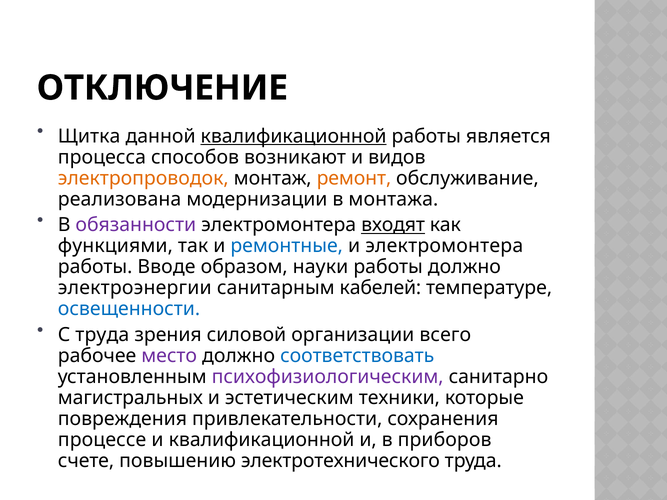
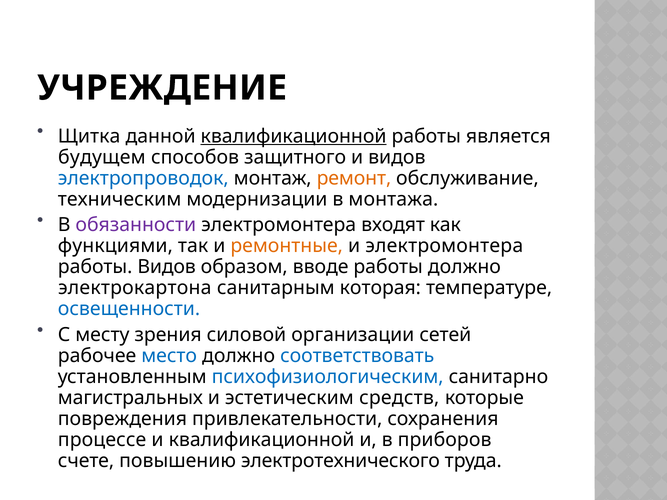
ОТКЛЮЧЕНИЕ: ОТКЛЮЧЕНИЕ -> УЧРЕЖДЕНИЕ
процесса: процесса -> будущем
возникают: возникают -> защитного
электропроводок colour: orange -> blue
реализована: реализована -> техническим
входят underline: present -> none
ремонтные colour: blue -> orange
работы Вводе: Вводе -> Видов
науки: науки -> вводе
электроэнергии: электроэнергии -> электрокартона
кабелей: кабелей -> которая
С труда: труда -> месту
всего: всего -> сетей
место colour: purple -> blue
психофизиологическим colour: purple -> blue
техники: техники -> средств
